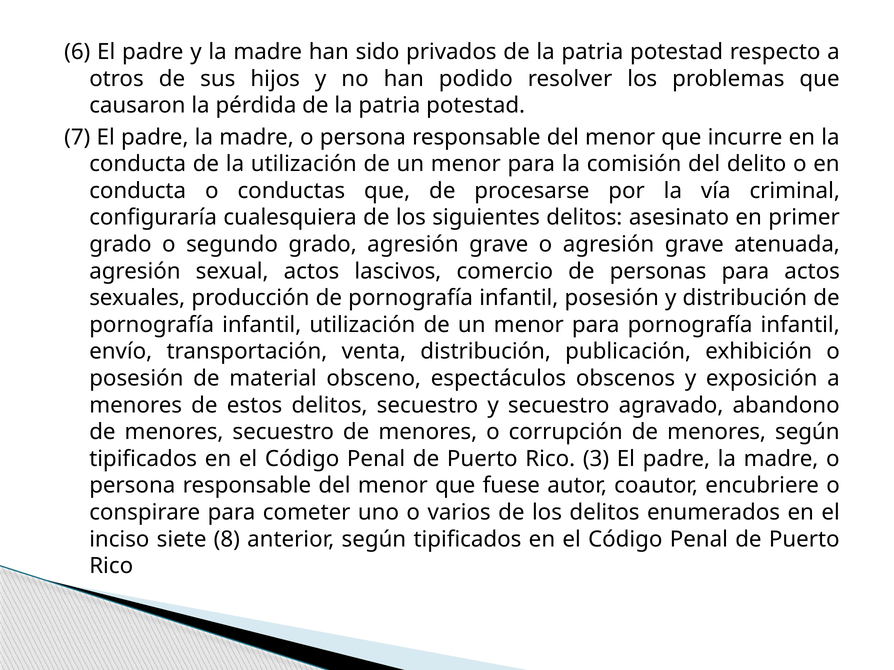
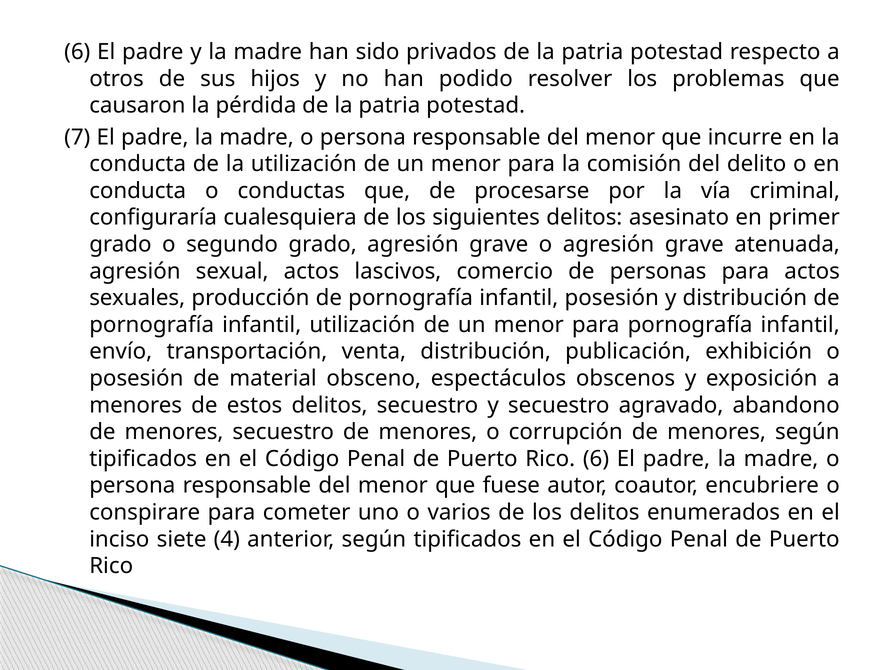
Rico 3: 3 -> 6
8: 8 -> 4
